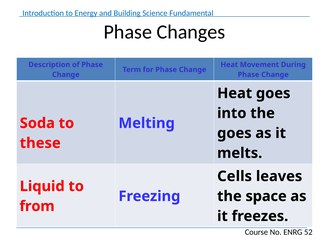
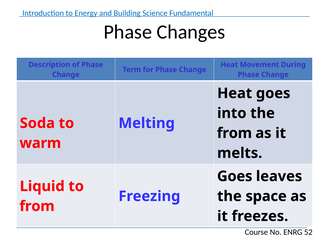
goes at (234, 133): goes -> from
these: these -> warm
Cells at (235, 176): Cells -> Goes
